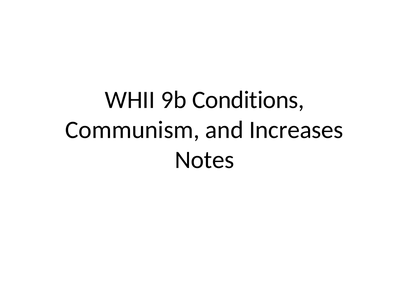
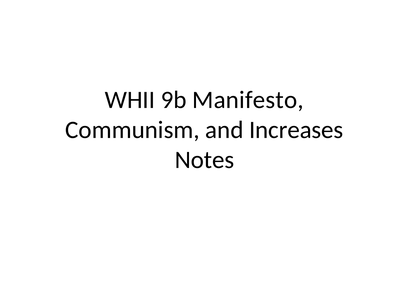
Conditions: Conditions -> Manifesto
